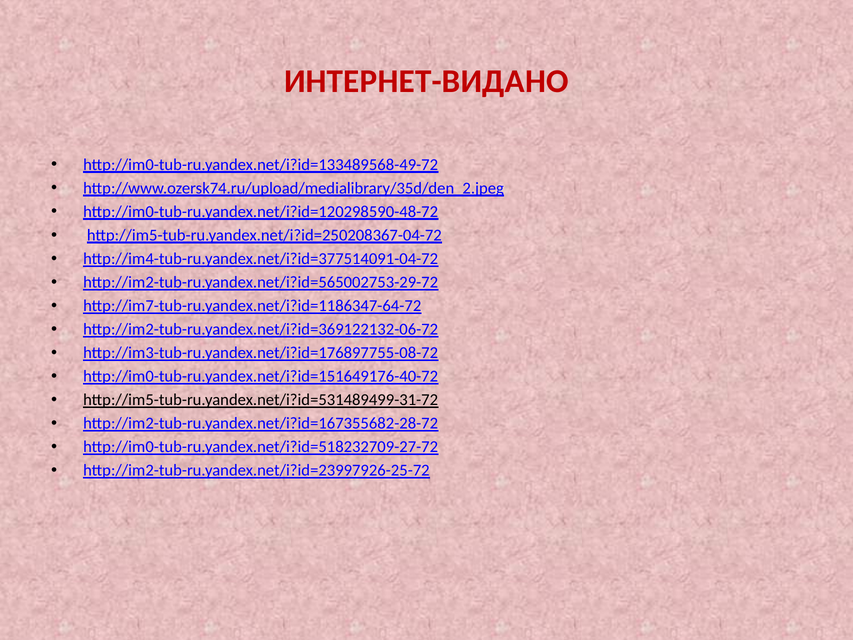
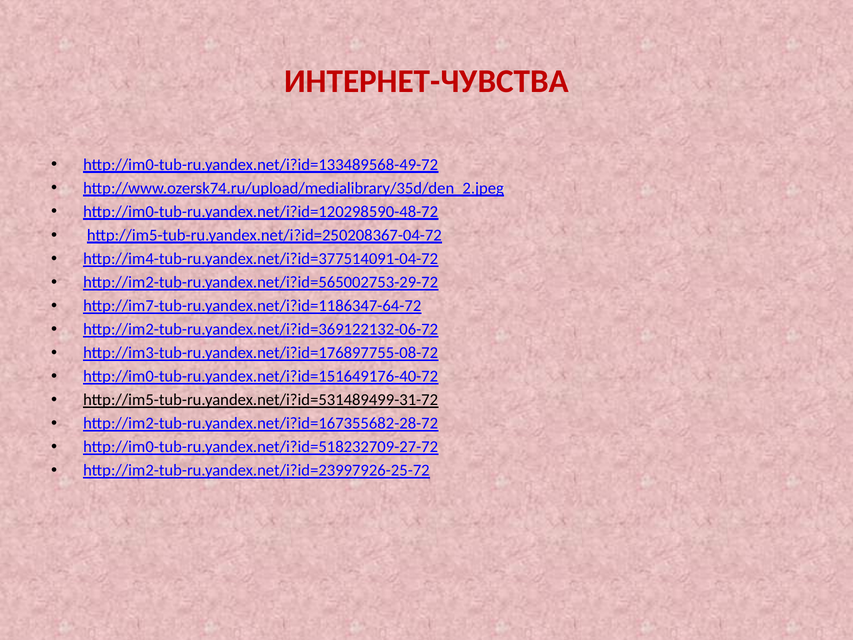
ИНТЕРНЕТ-ВИДАНО: ИНТЕРНЕТ-ВИДАНО -> ИНТЕРНЕТ-ЧУВСТВА
